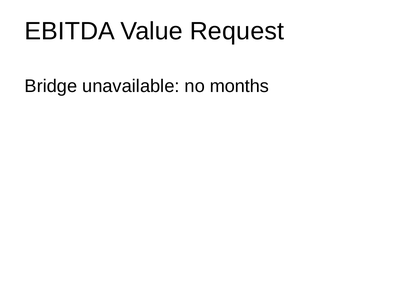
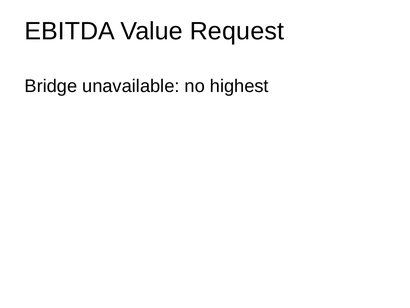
months: months -> highest
